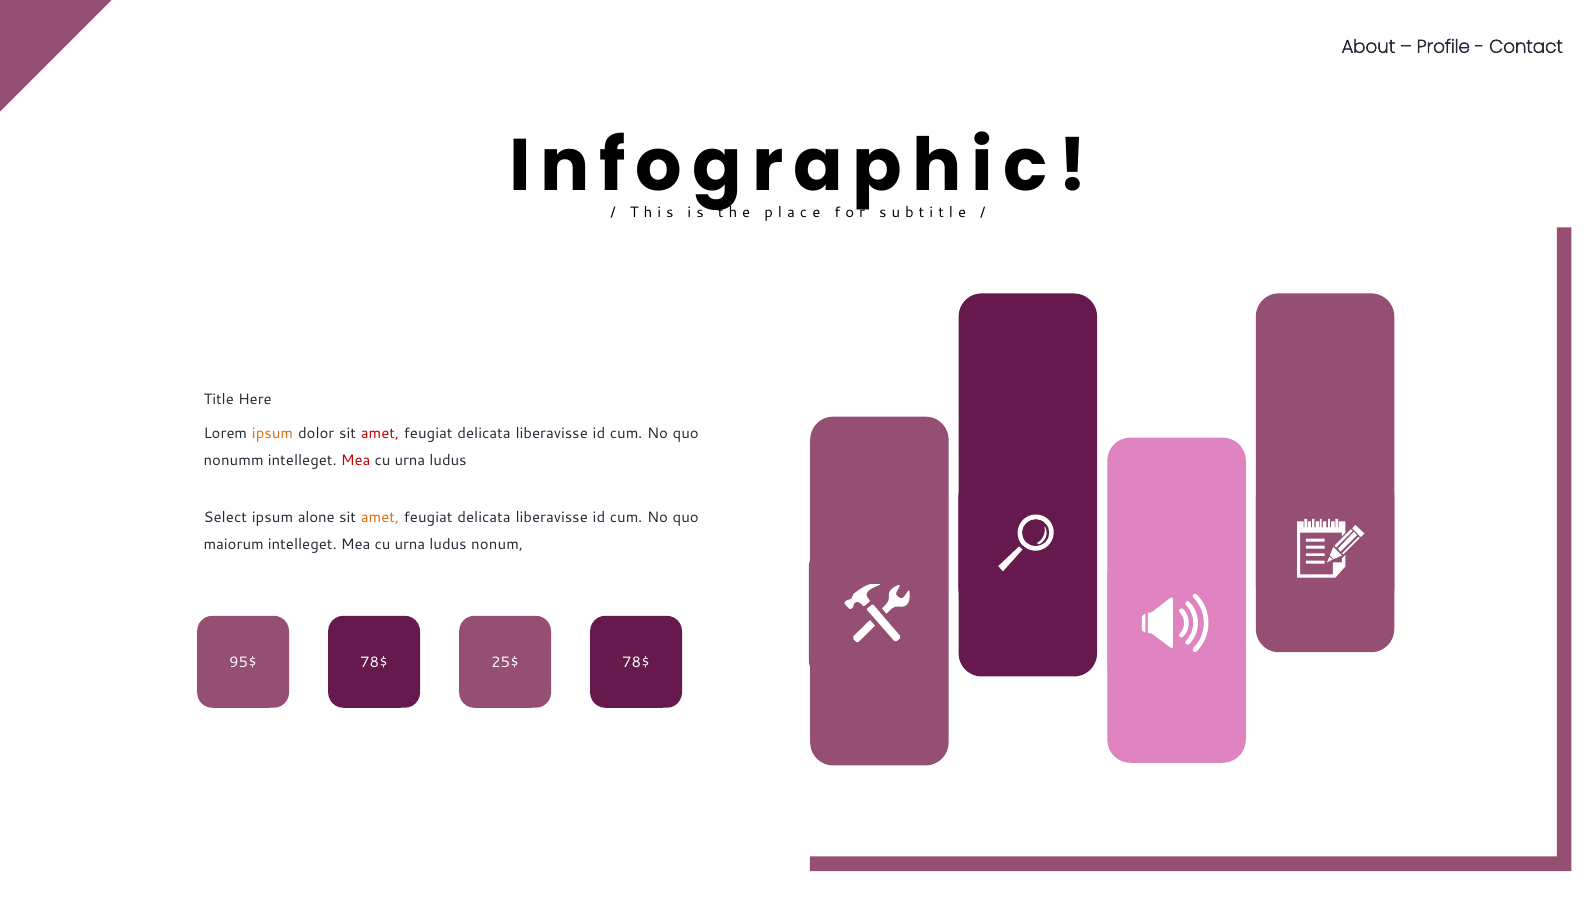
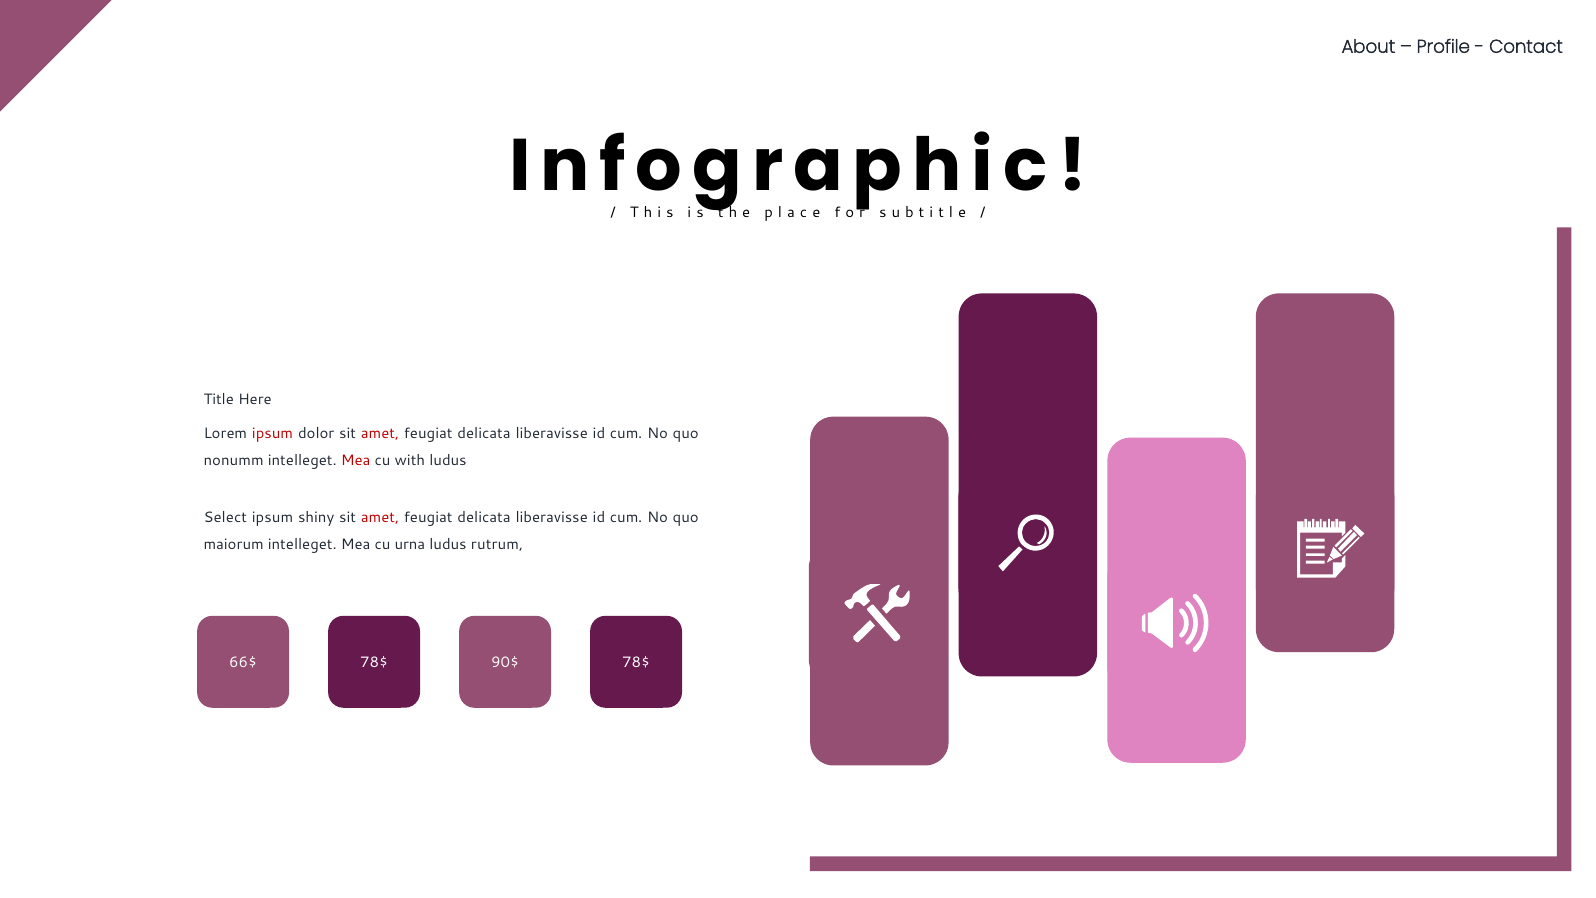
ipsum at (273, 433) colour: orange -> red
urna at (410, 460): urna -> with
alone: alone -> shiny
amet at (380, 518) colour: orange -> red
nonum: nonum -> rutrum
95$: 95$ -> 66$
25$: 25$ -> 90$
